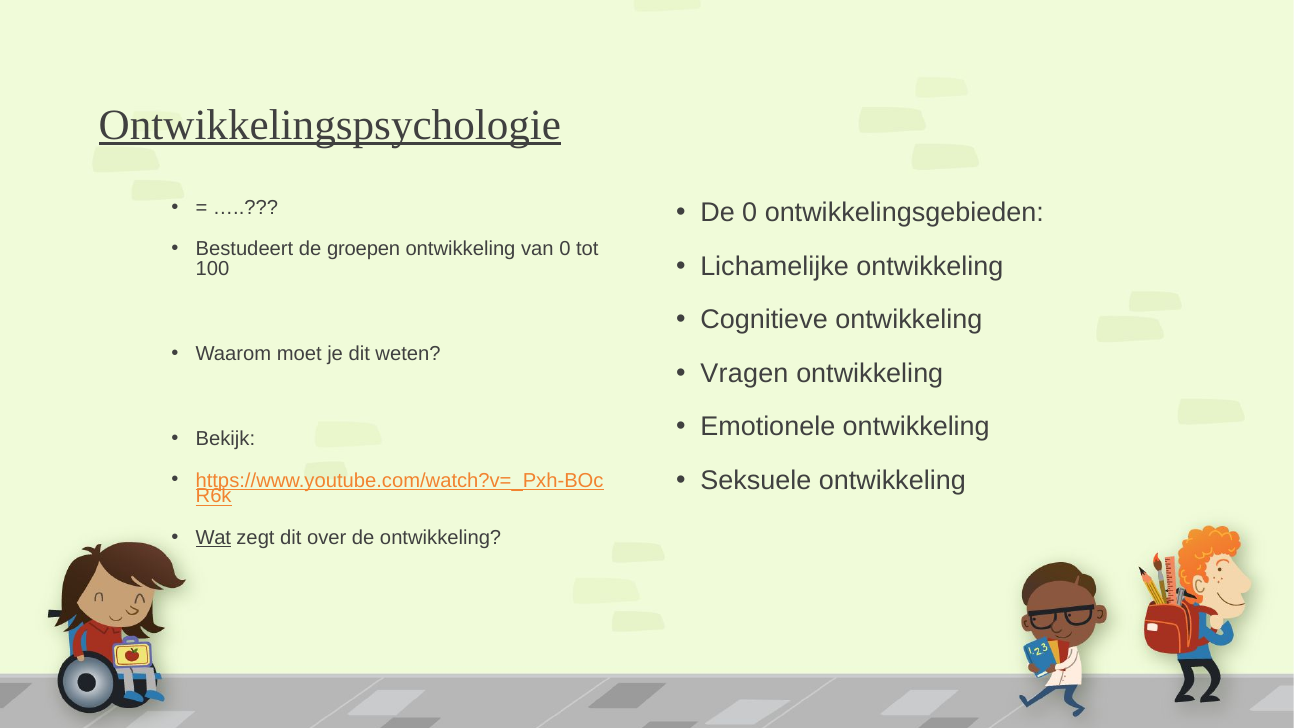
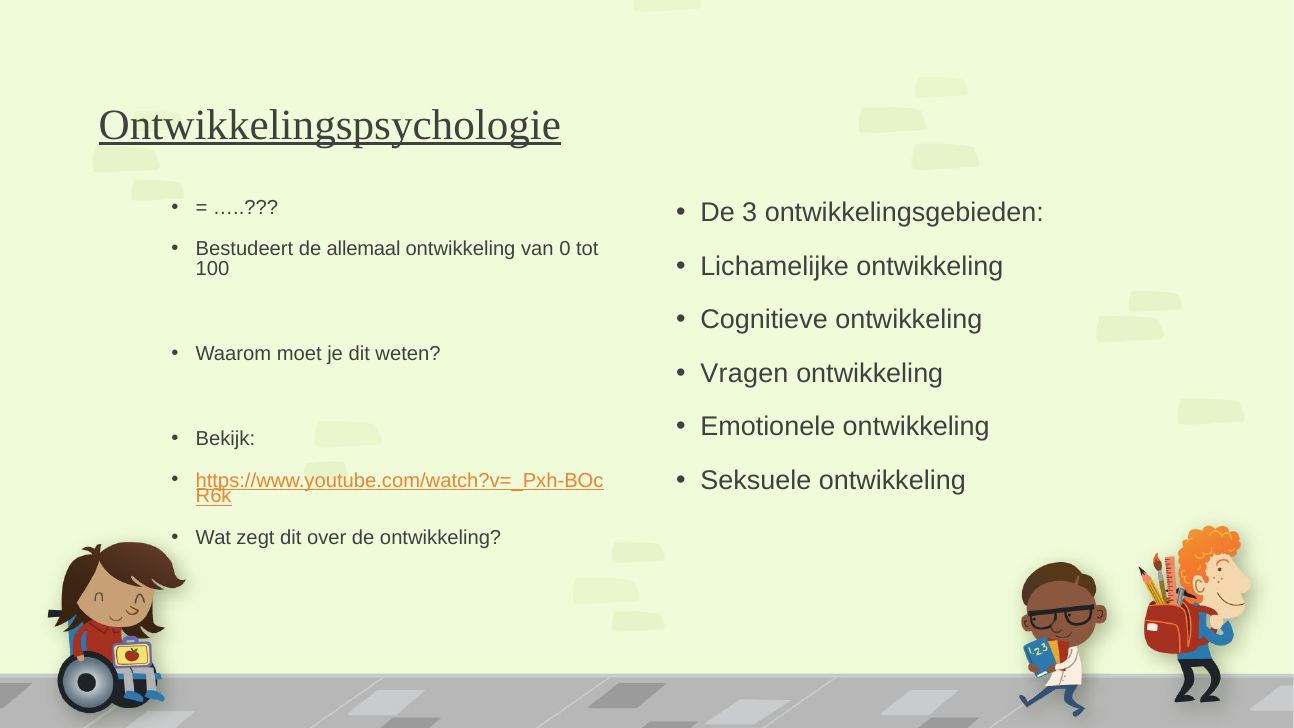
De 0: 0 -> 3
groepen: groepen -> allemaal
Wat underline: present -> none
